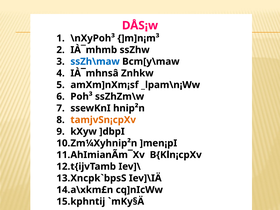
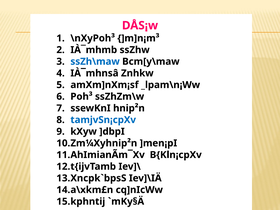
tamjvSn¡cpXv colour: orange -> blue
